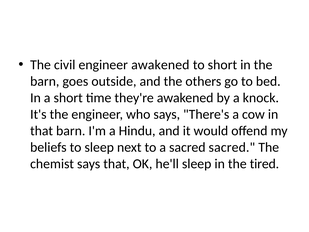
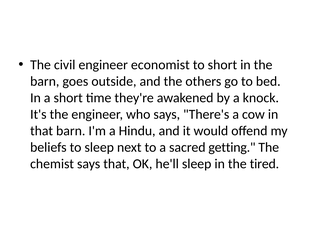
engineer awakened: awakened -> economist
sacred sacred: sacred -> getting
